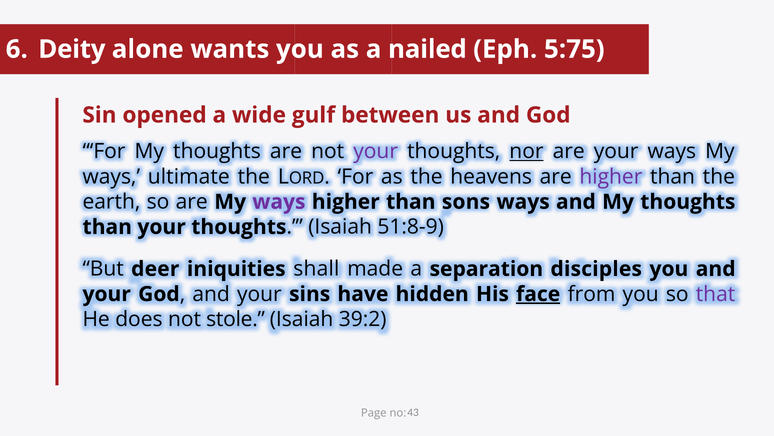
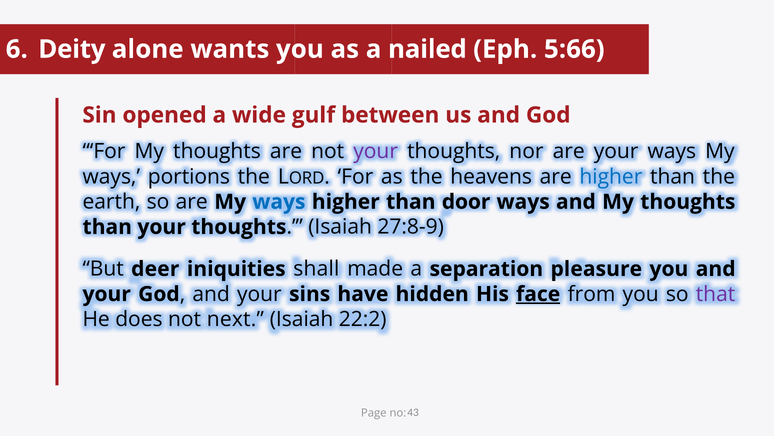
5:75: 5:75 -> 5:66
nor underline: present -> none
ultimate: ultimate -> portions
higher at (611, 177) colour: purple -> blue
ways at (279, 202) colour: purple -> blue
sons: sons -> door
51:8-9: 51:8-9 -> 27:8-9
disciples: disciples -> pleasure
stole: stole -> next
39:2: 39:2 -> 22:2
